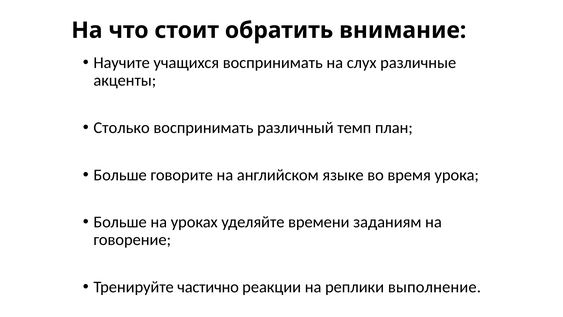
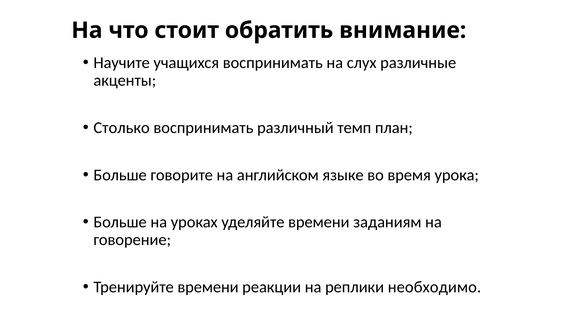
Тренируйте частично: частично -> времени
выполнение: выполнение -> необходимо
